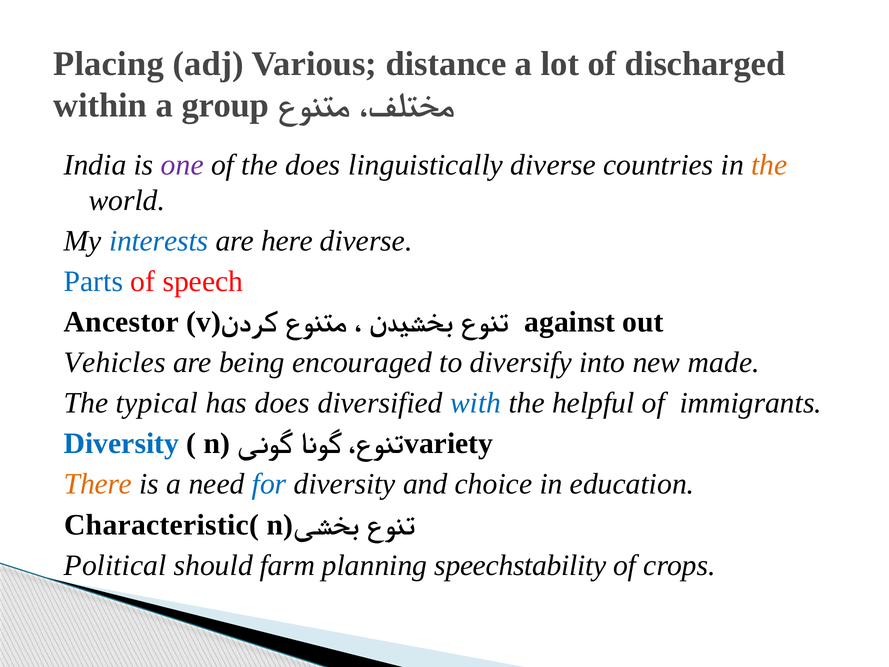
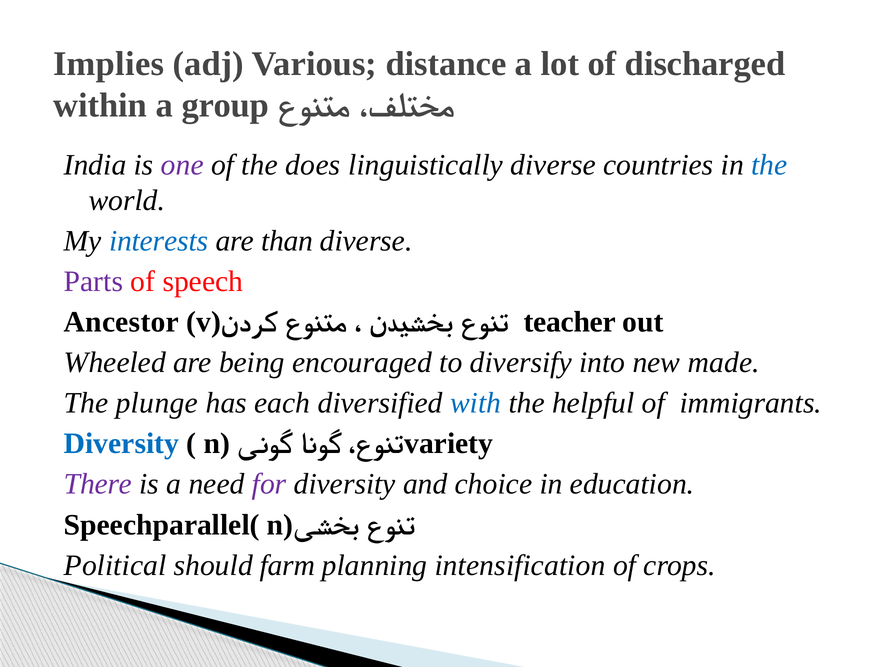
Placing: Placing -> Implies
the at (769, 165) colour: orange -> blue
here: here -> than
Parts colour: blue -> purple
against: against -> teacher
Vehicles: Vehicles -> Wheeled
typical: typical -> plunge
has does: does -> each
There colour: orange -> purple
for colour: blue -> purple
Characteristic(: Characteristic( -> Speechparallel(
speechstability: speechstability -> intensification
